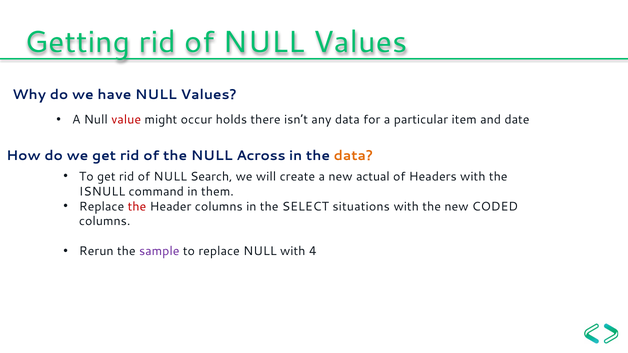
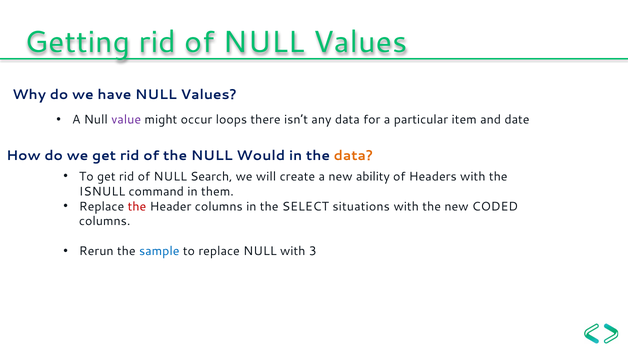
value colour: red -> purple
holds: holds -> loops
Across: Across -> Would
actual: actual -> ability
sample colour: purple -> blue
4: 4 -> 3
